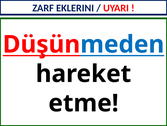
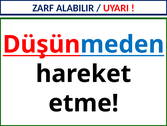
EKLERINI: EKLERINI -> ALABILIR
